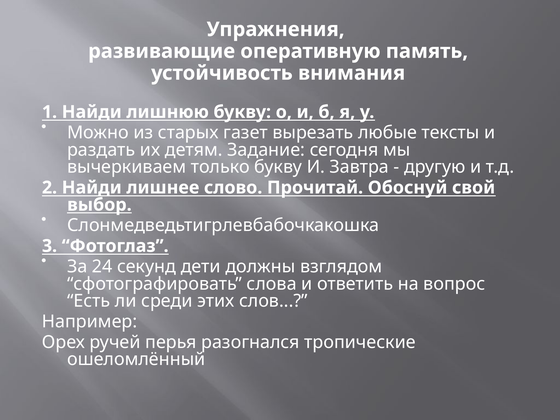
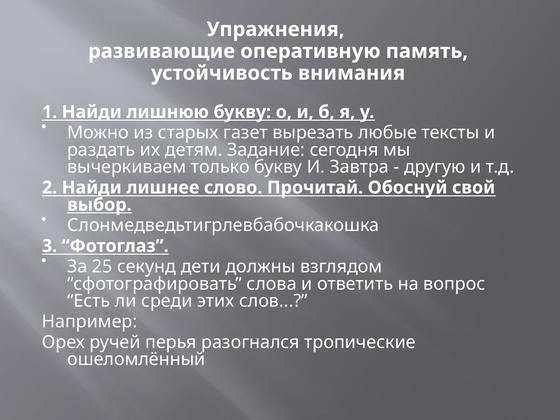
24: 24 -> 25
